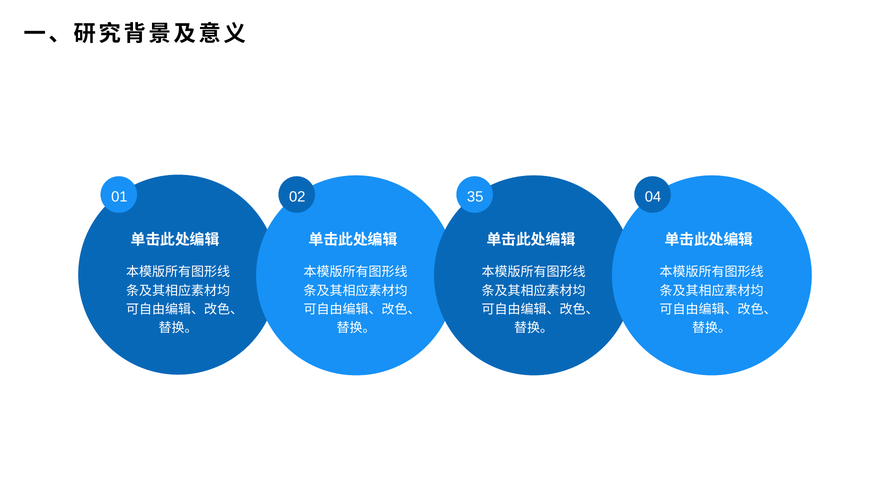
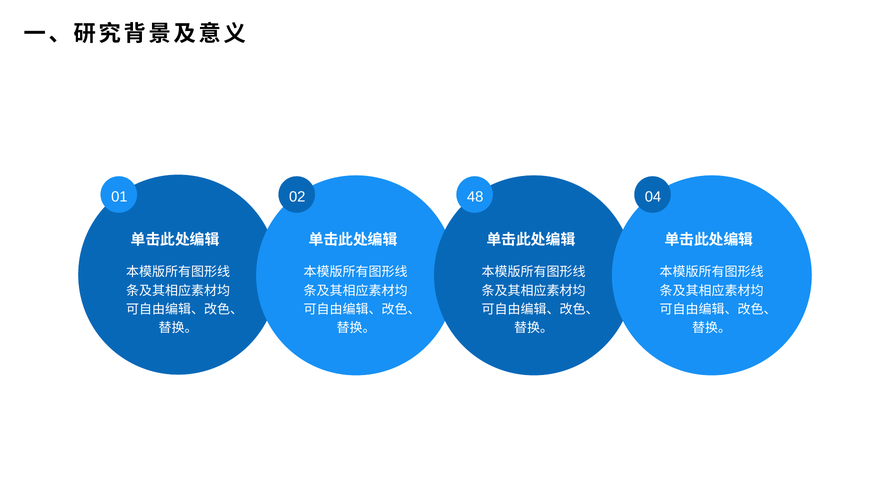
35: 35 -> 48
